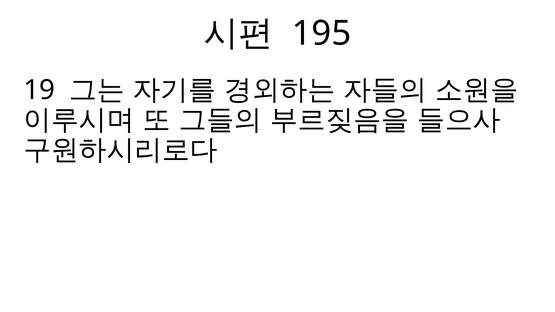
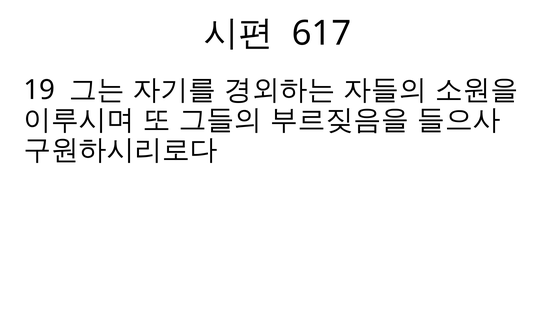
195: 195 -> 617
